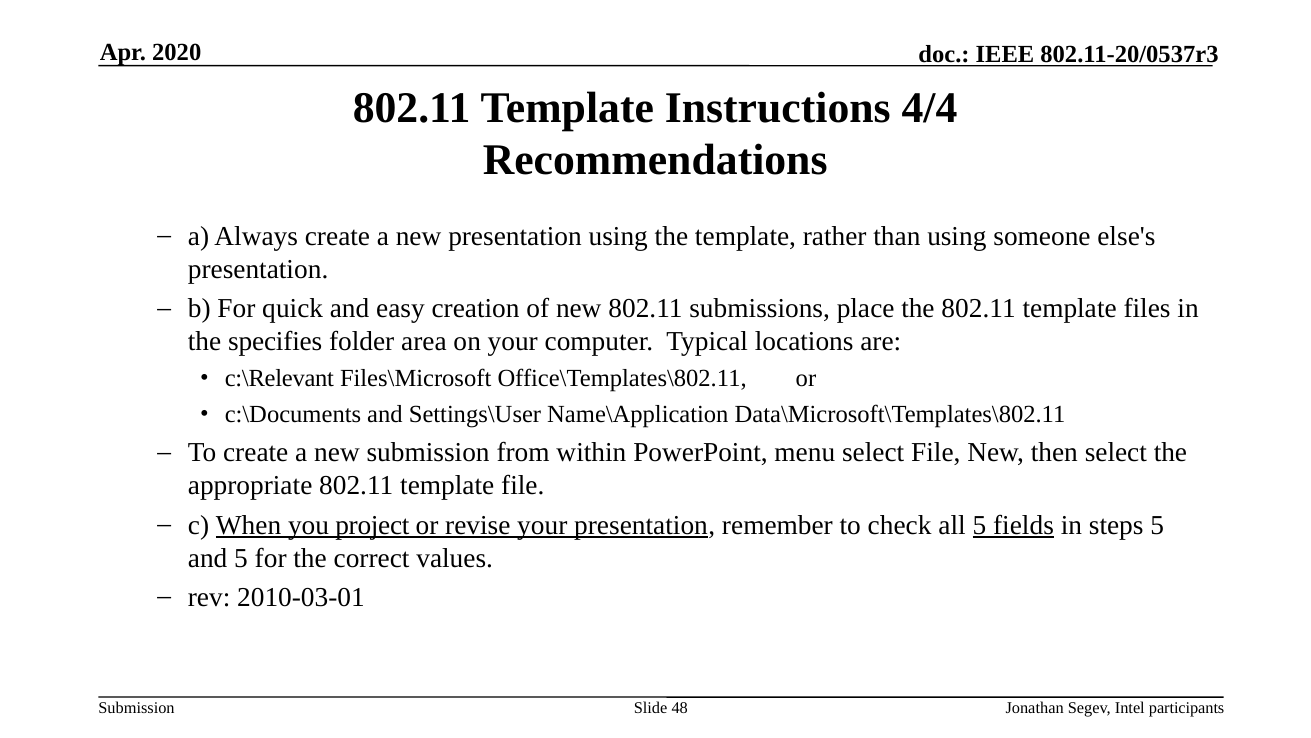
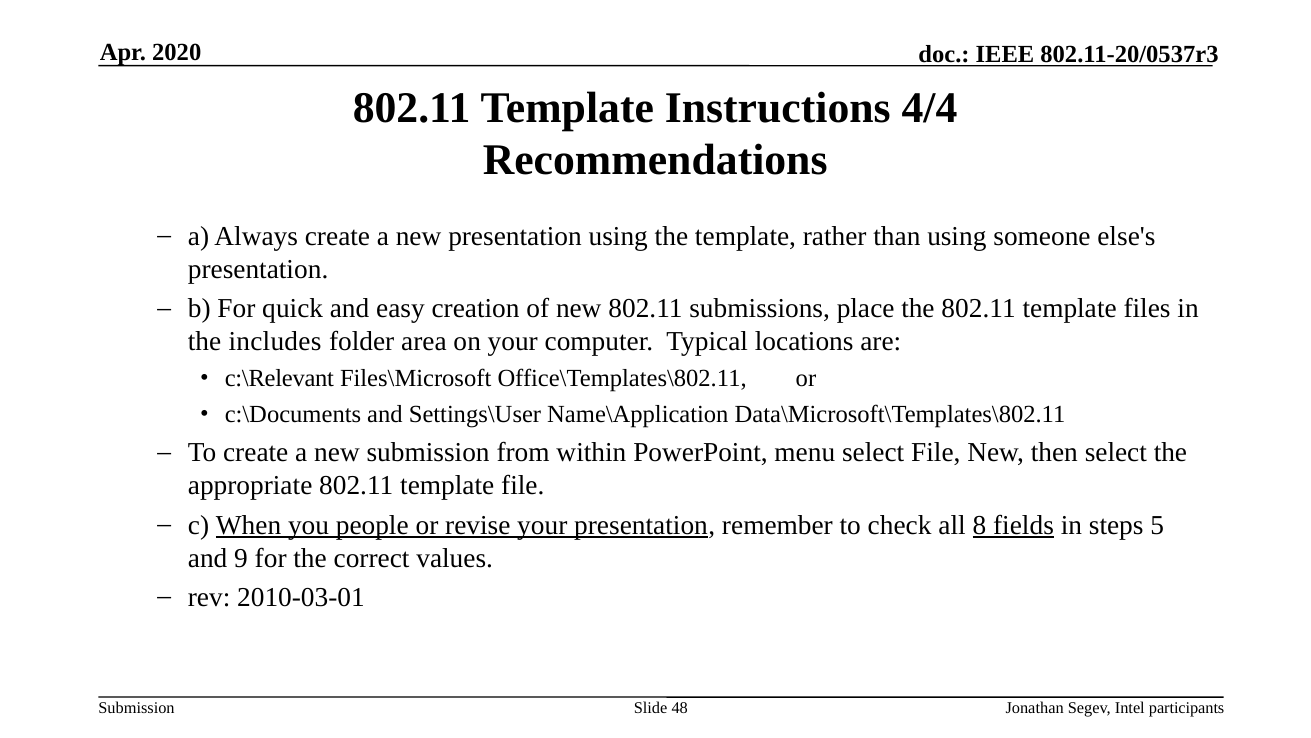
specifies: specifies -> includes
project: project -> people
all 5: 5 -> 8
and 5: 5 -> 9
